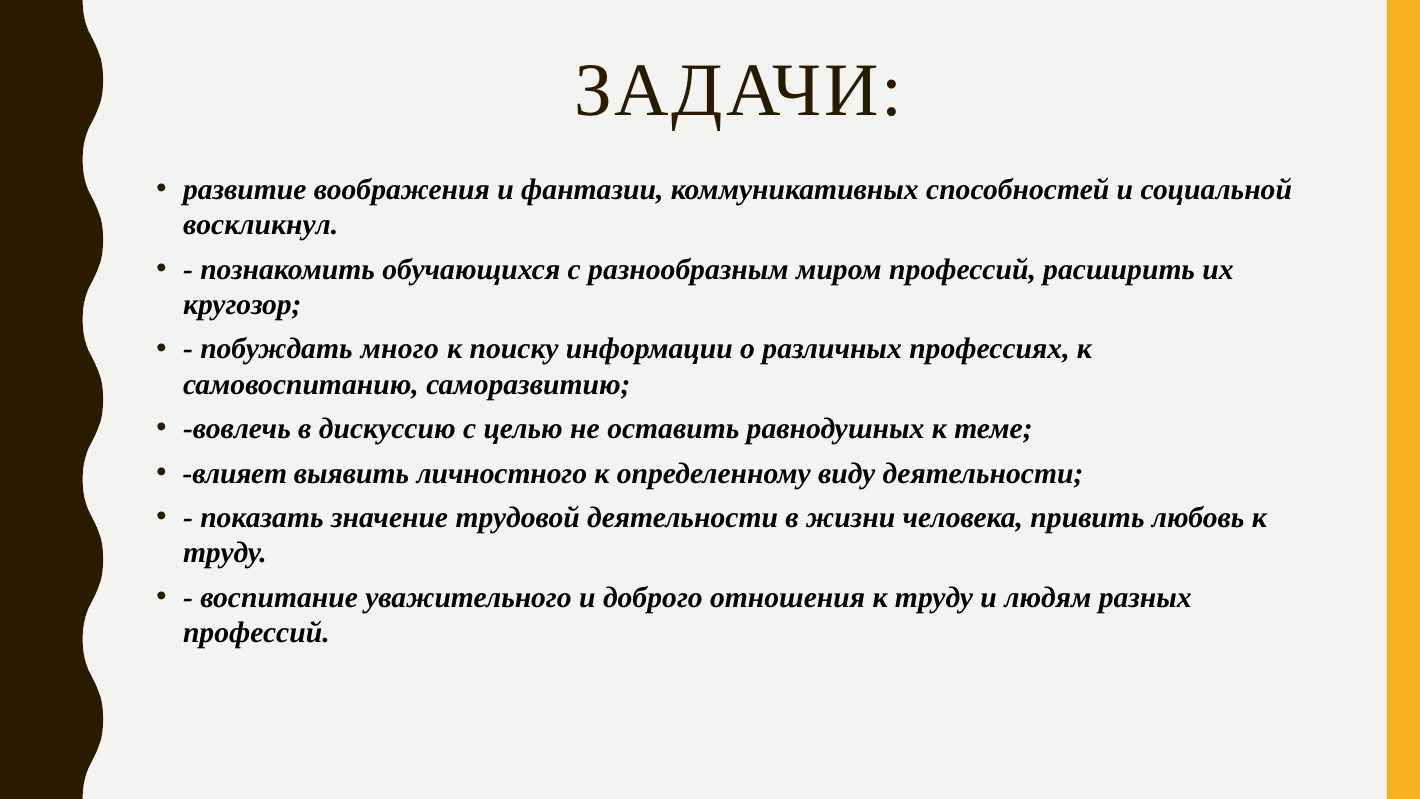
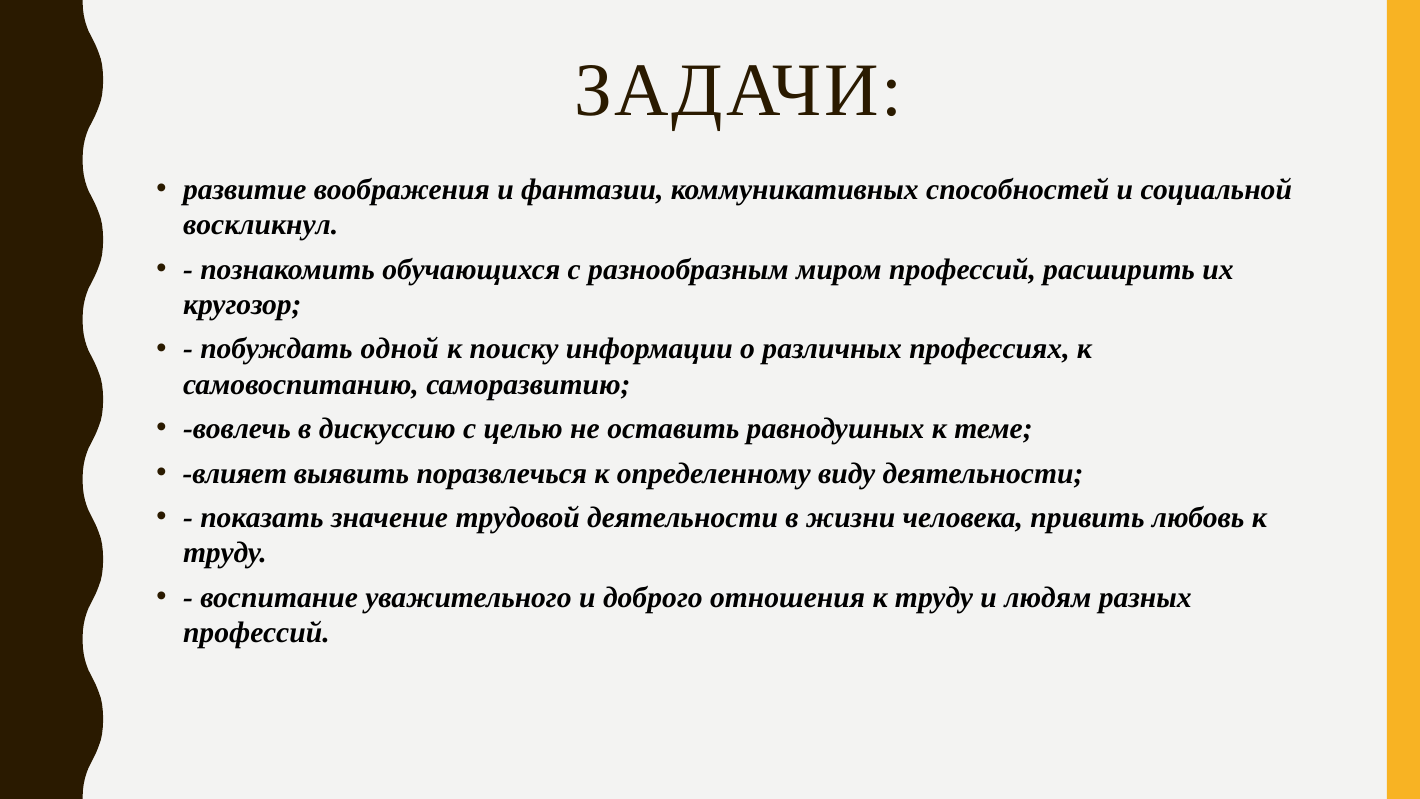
много: много -> одной
личностного: личностного -> поразвлечься
